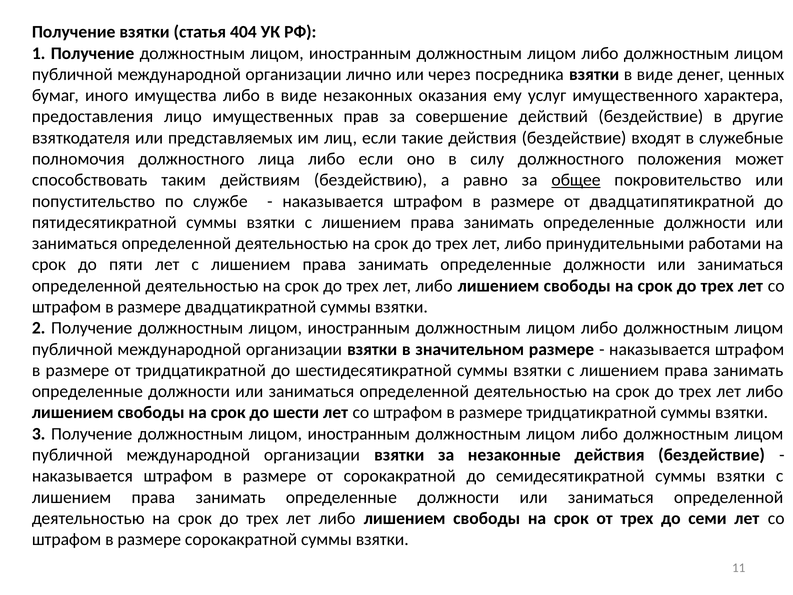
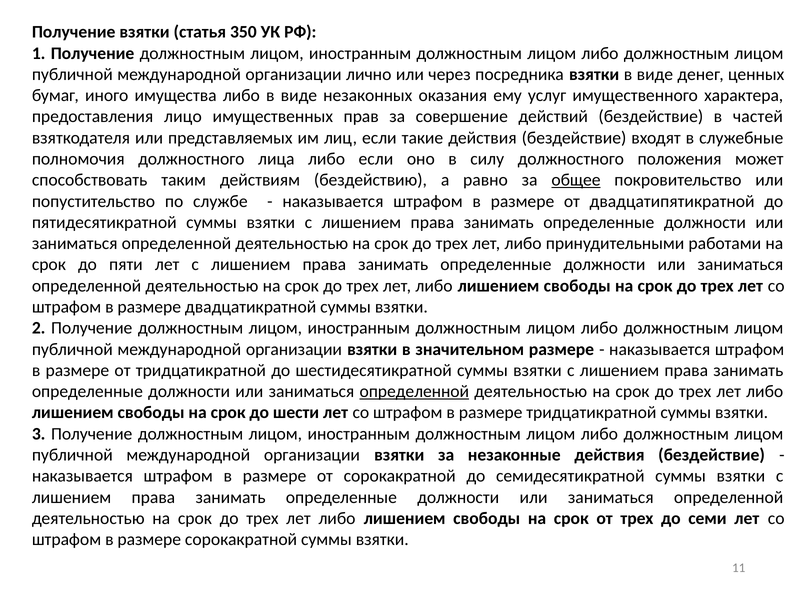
404: 404 -> 350
другие: другие -> частей
определенной at (414, 391) underline: none -> present
